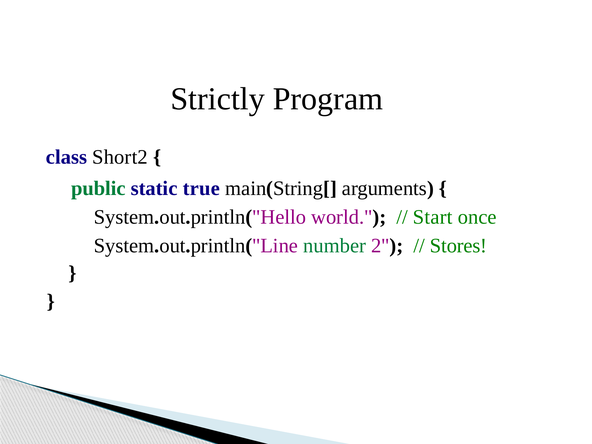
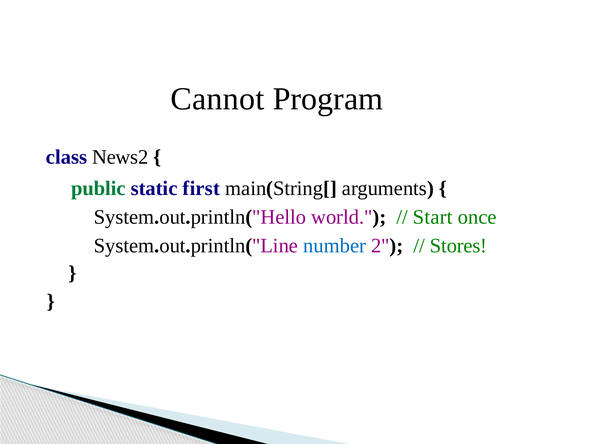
Strictly: Strictly -> Cannot
Short2: Short2 -> News2
true: true -> first
number colour: green -> blue
